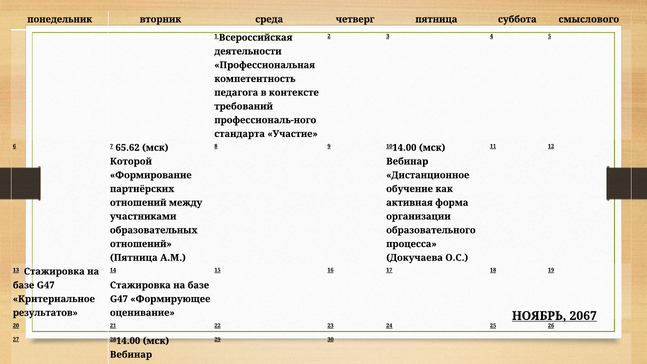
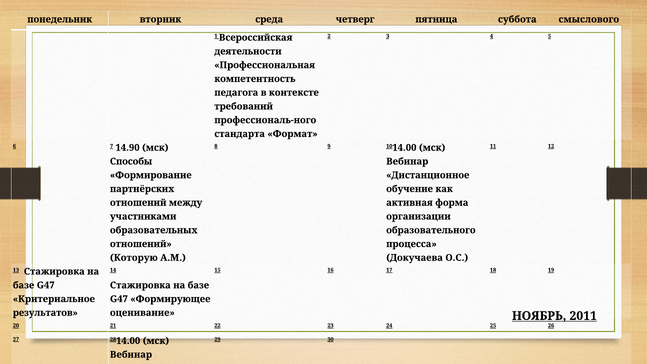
Участие: Участие -> Формат
65.62: 65.62 -> 14.90
Которой: Которой -> Способы
Пятница at (134, 258): Пятница -> Которую
2067: 2067 -> 2011
